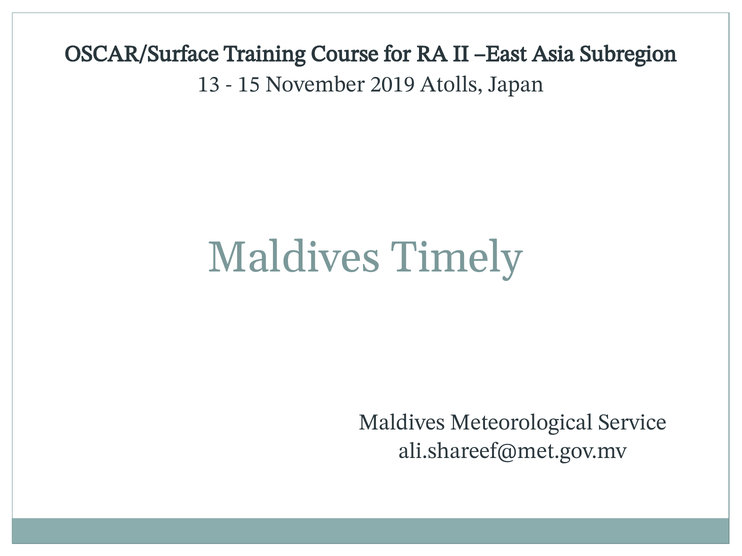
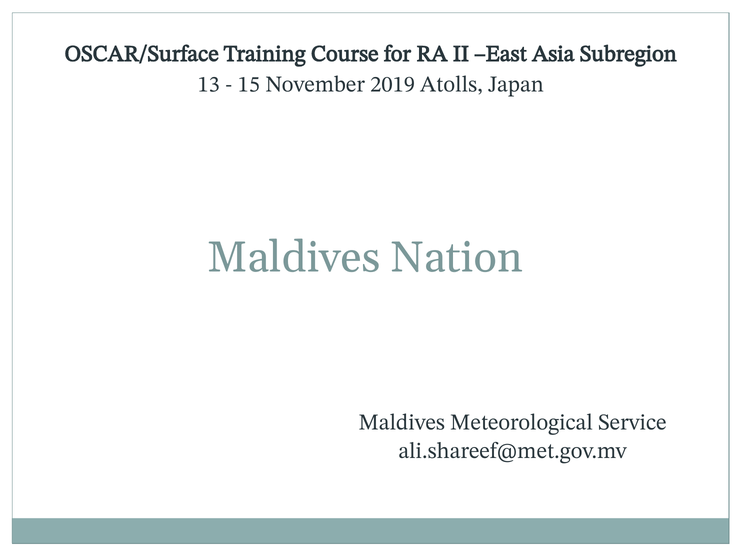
Timely: Timely -> Nation
